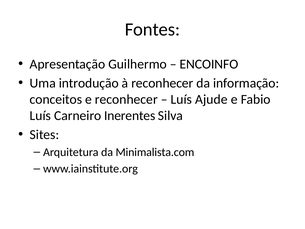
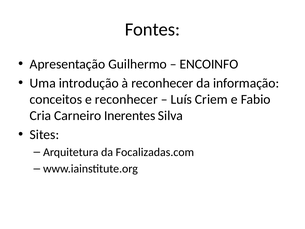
Ajude: Ajude -> Criem
Luís at (40, 116): Luís -> Cria
Minimalista.com: Minimalista.com -> Focalizadas.com
